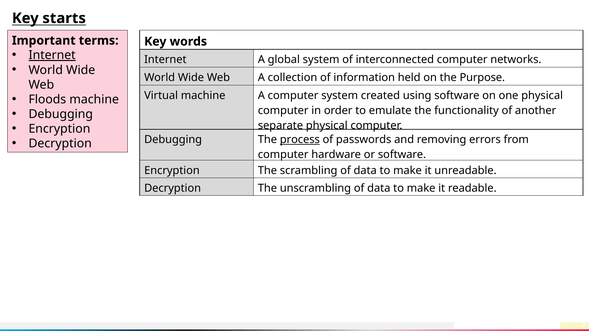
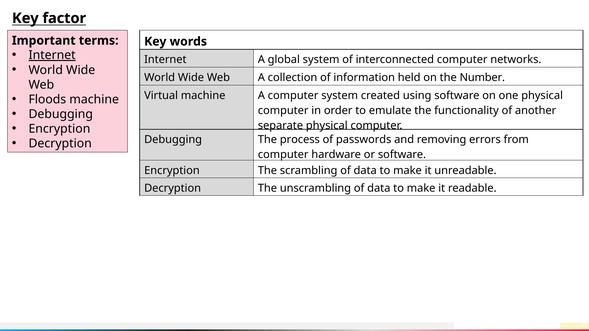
starts: starts -> factor
Purpose: Purpose -> Number
process underline: present -> none
